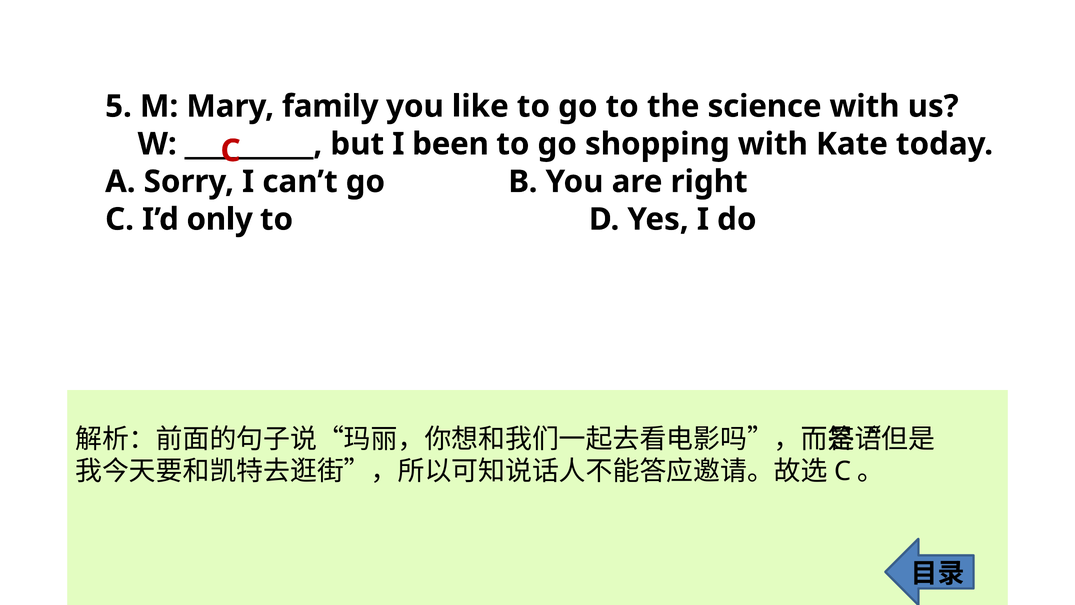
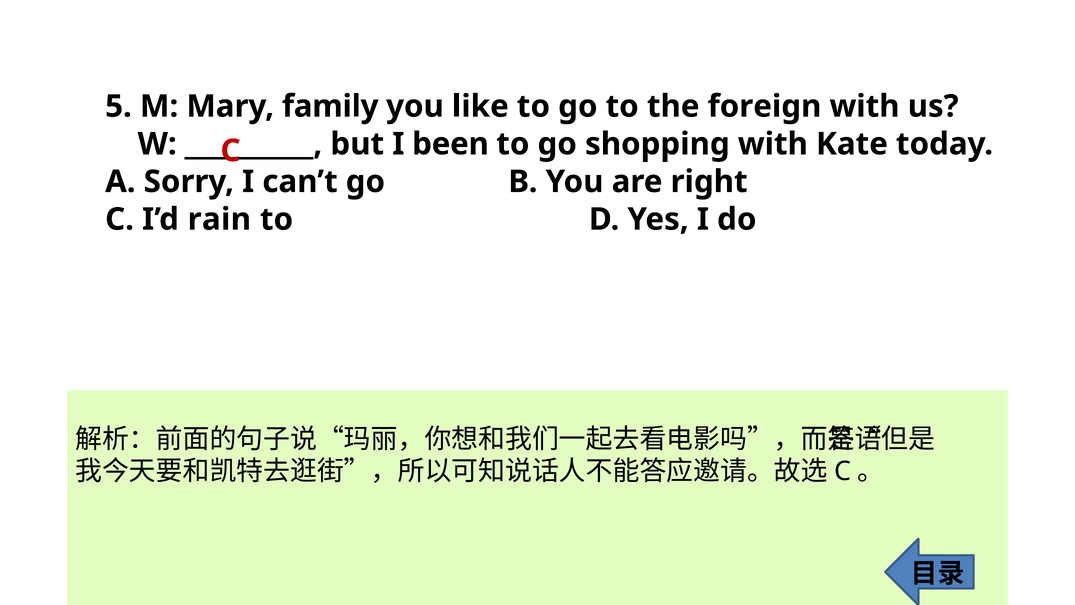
science: science -> foreign
only: only -> rain
